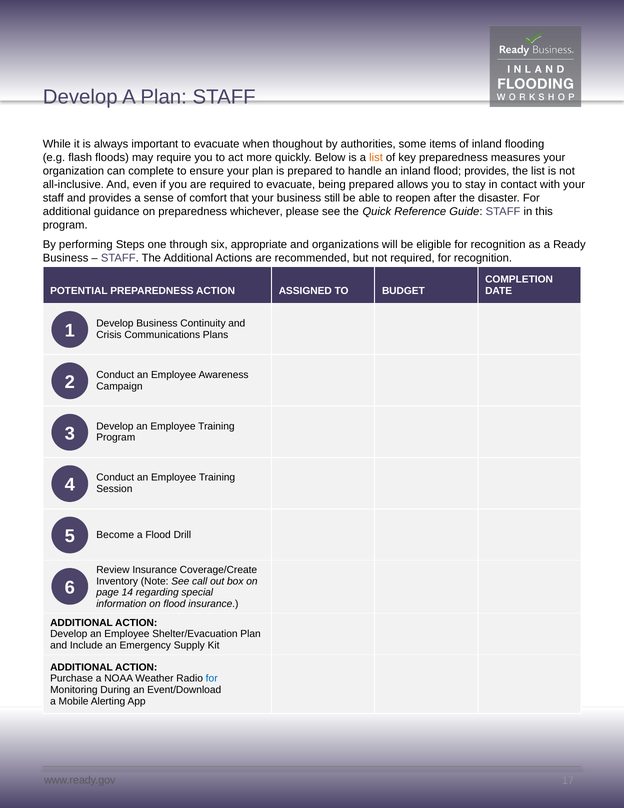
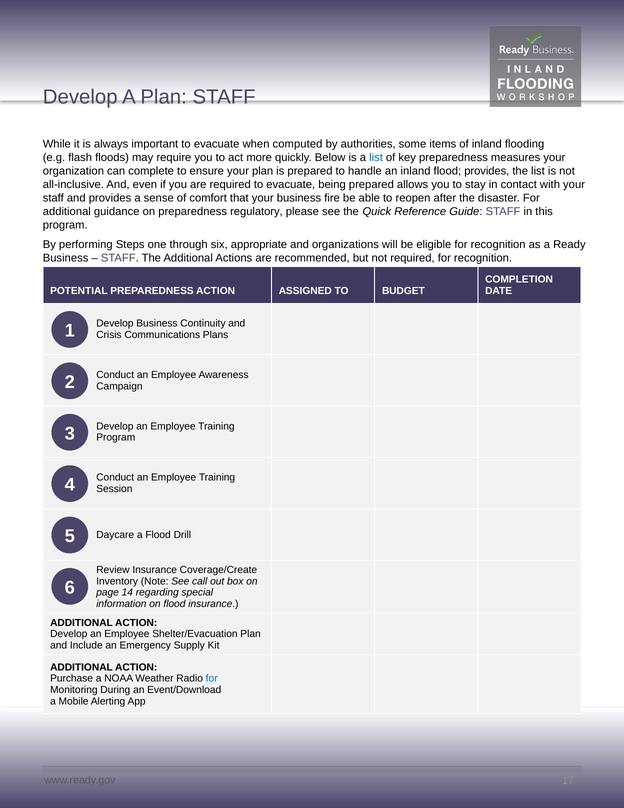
thoughout: thoughout -> computed
list at (376, 157) colour: orange -> blue
still: still -> fire
whichever: whichever -> regulatory
Become: Become -> Daycare
